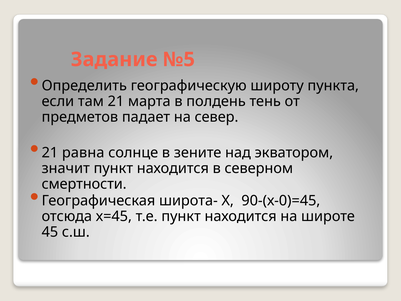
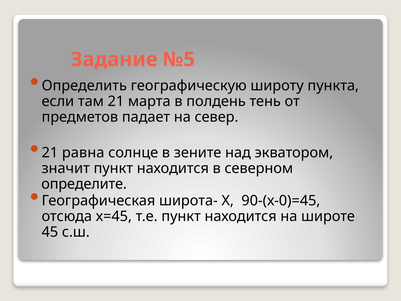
смертности: смертности -> определите
